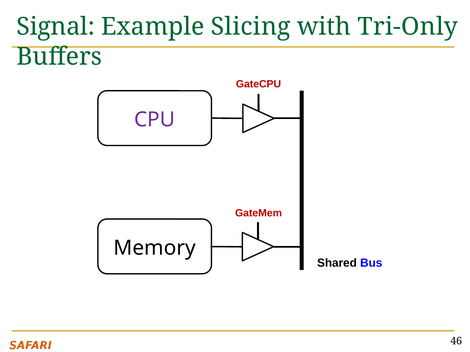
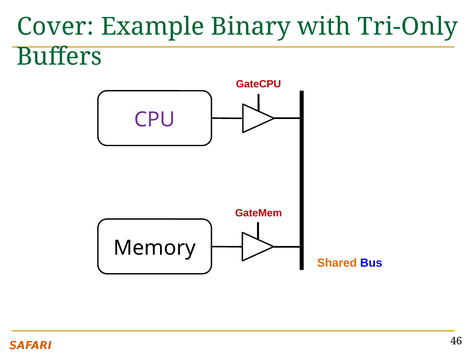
Signal: Signal -> Cover
Slicing: Slicing -> Binary
Shared colour: black -> orange
